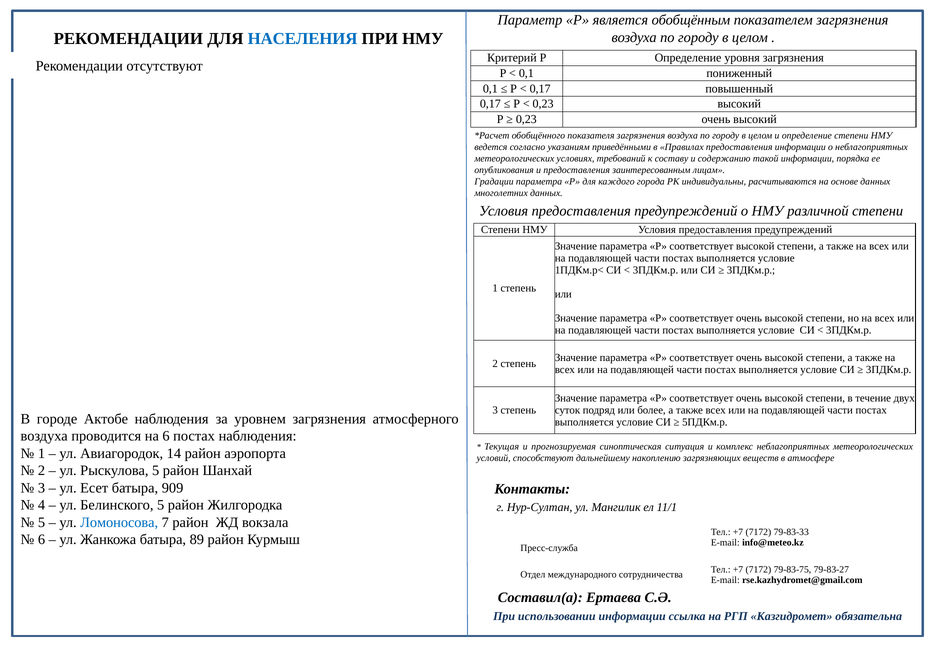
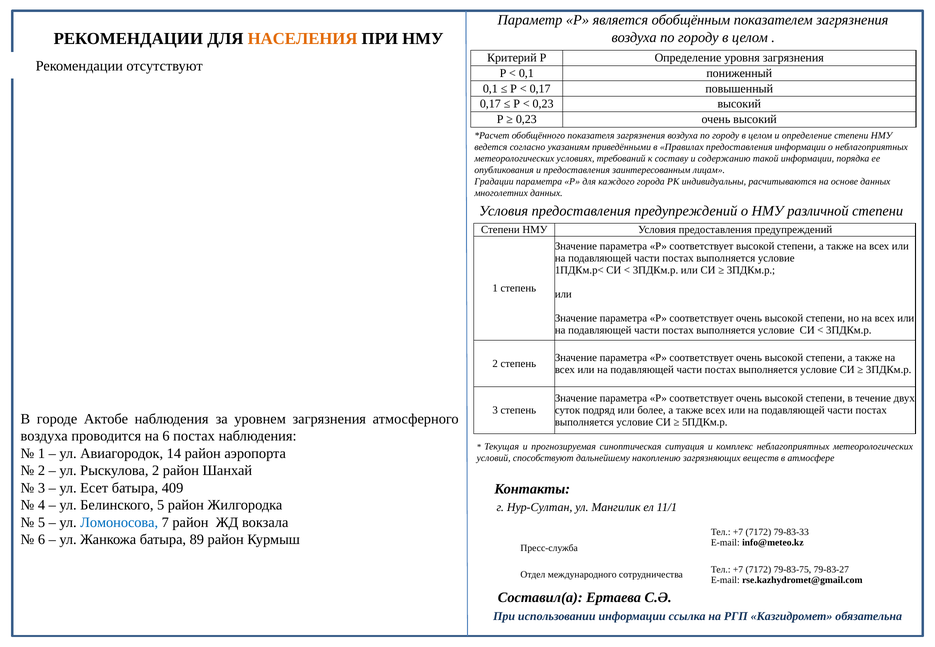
НАСЕЛЕНИЯ colour: blue -> orange
Рыскулова 5: 5 -> 2
909: 909 -> 409
